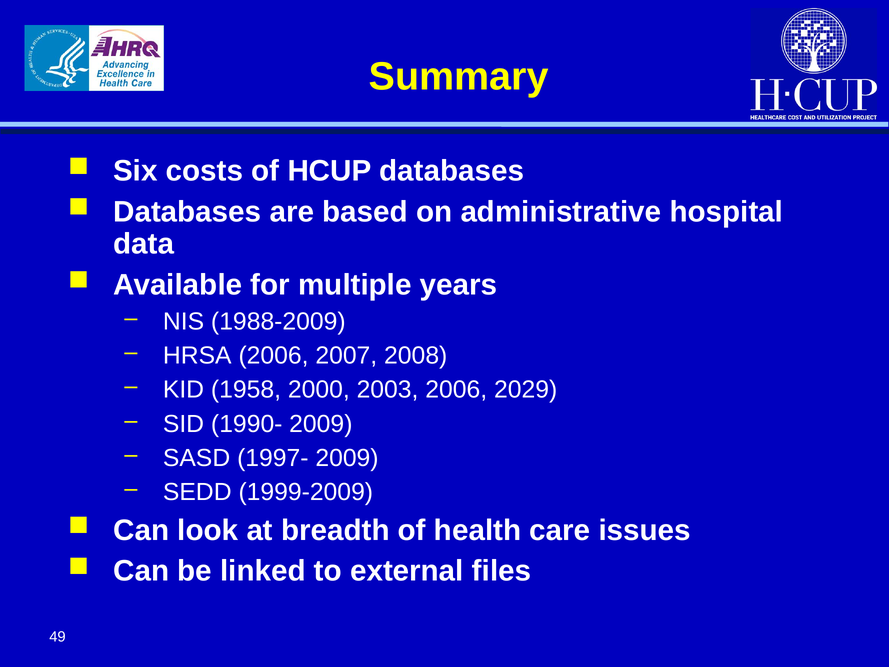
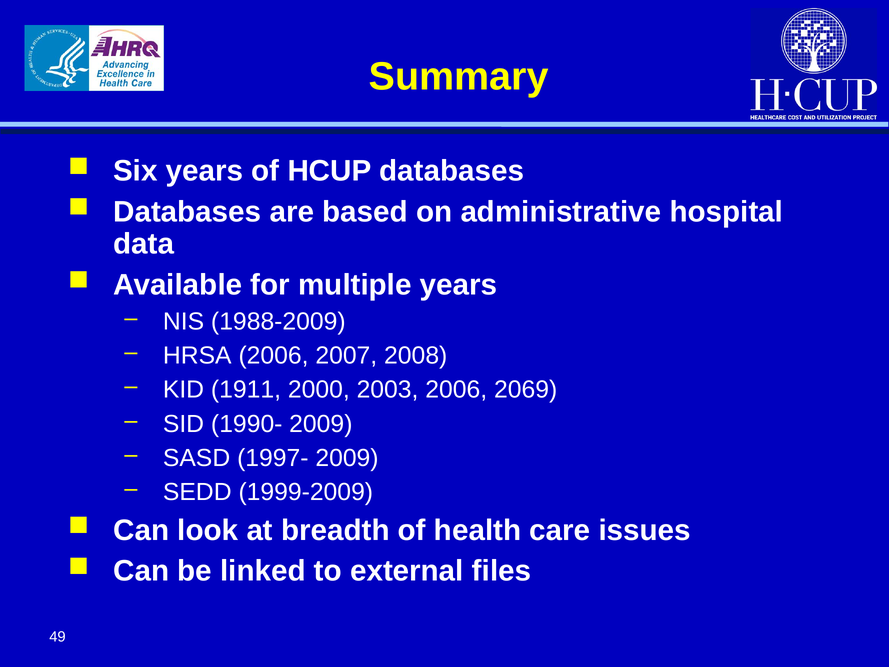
Six costs: costs -> years
1958: 1958 -> 1911
2029: 2029 -> 2069
